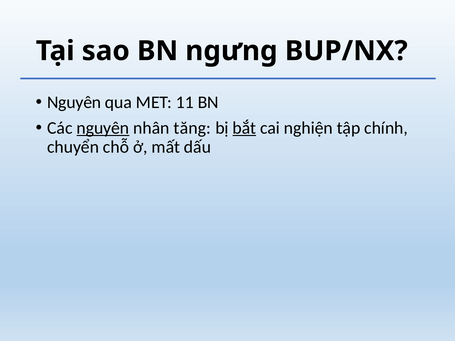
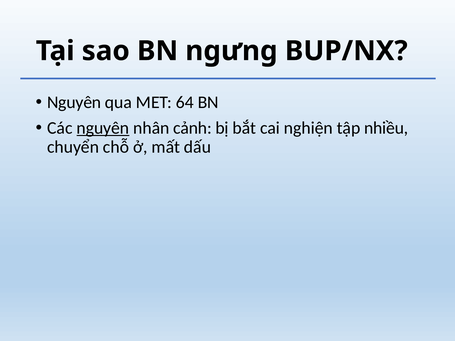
11: 11 -> 64
tăng: tăng -> cảnh
bắt underline: present -> none
chính: chính -> nhiều
